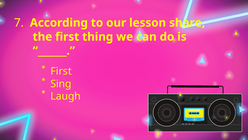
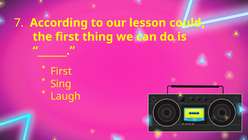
share: share -> could
